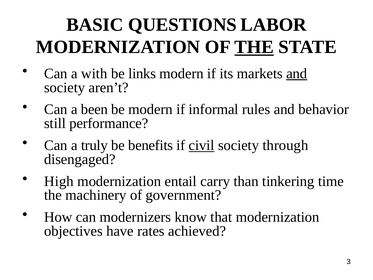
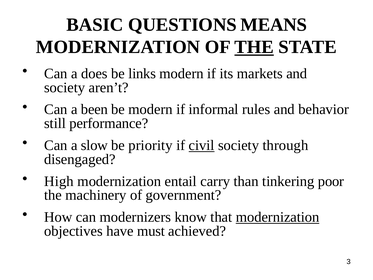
LABOR: LABOR -> MEANS
with: with -> does
and at (297, 73) underline: present -> none
truly: truly -> slow
benefits: benefits -> priority
time: time -> poor
modernization at (278, 217) underline: none -> present
rates: rates -> must
